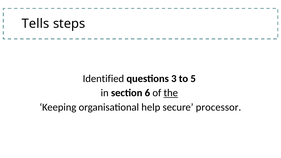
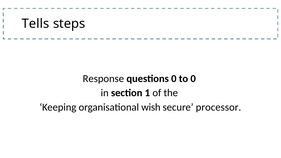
Identified: Identified -> Response
questions 3: 3 -> 0
to 5: 5 -> 0
6: 6 -> 1
the underline: present -> none
help: help -> wish
